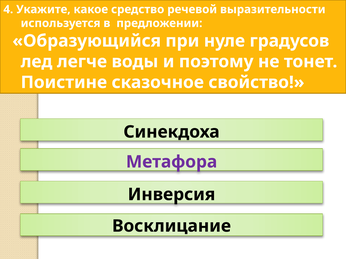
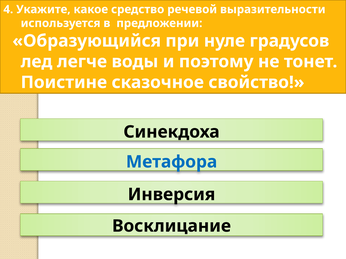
Метафора colour: purple -> blue
